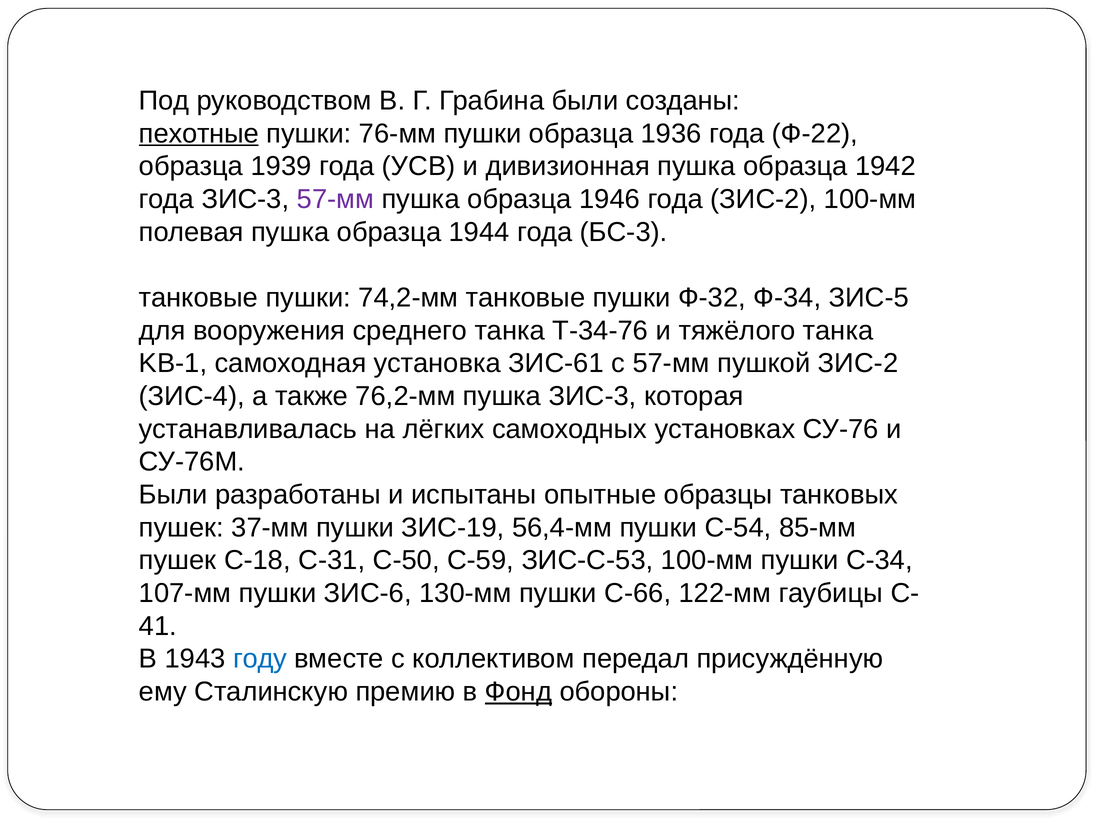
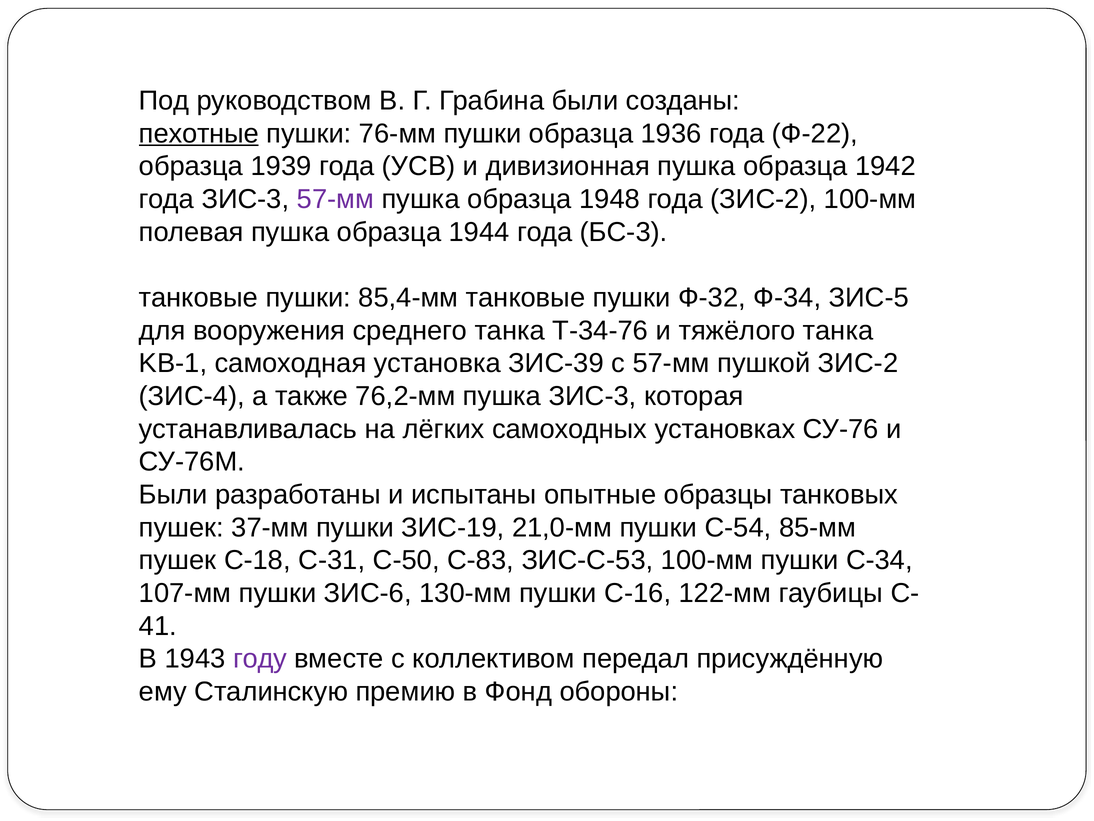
1946: 1946 -> 1948
74,2-мм: 74,2-мм -> 85,4-мм
ЗИС-61: ЗИС-61 -> ЗИС-39
56,4-мм: 56,4-мм -> 21,0-мм
С-59: С-59 -> С-83
С-66: С-66 -> С-16
году colour: blue -> purple
Фонд underline: present -> none
